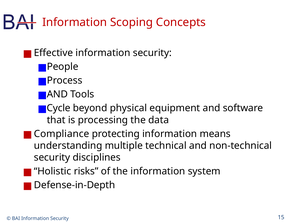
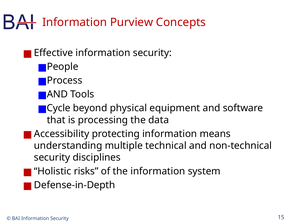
Scoping: Scoping -> Purview
Compliance: Compliance -> Accessibility
